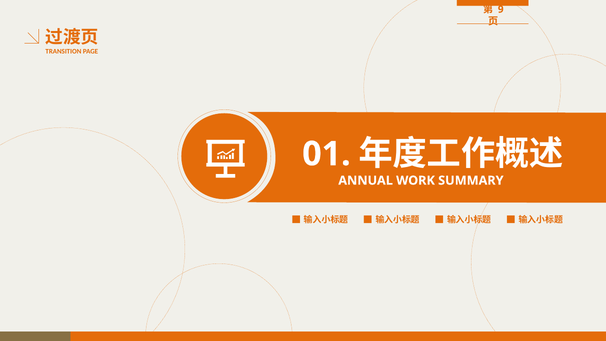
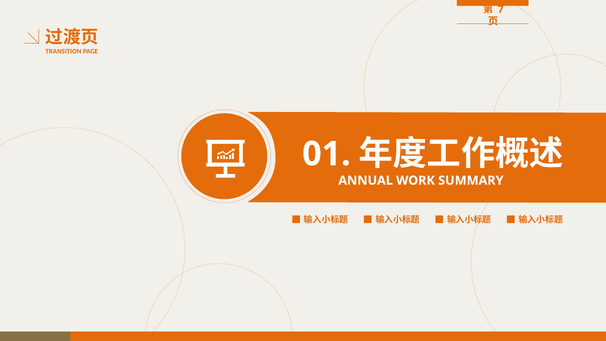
9: 9 -> 7
